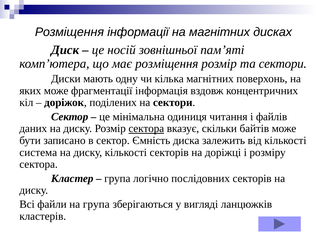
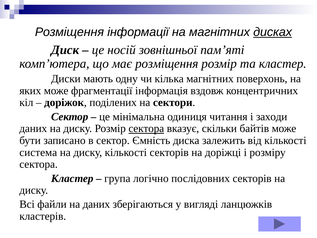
дисках underline: none -> present
та сектори: сектори -> кластер
файлів: файлів -> заходи
на група: група -> даних
